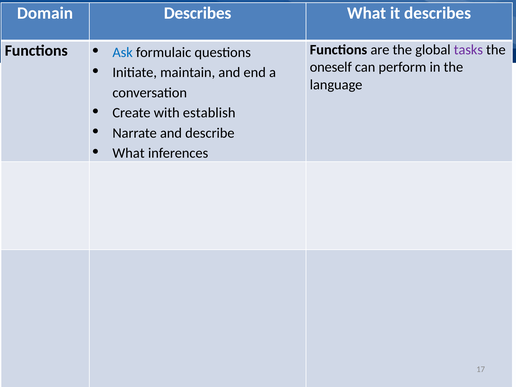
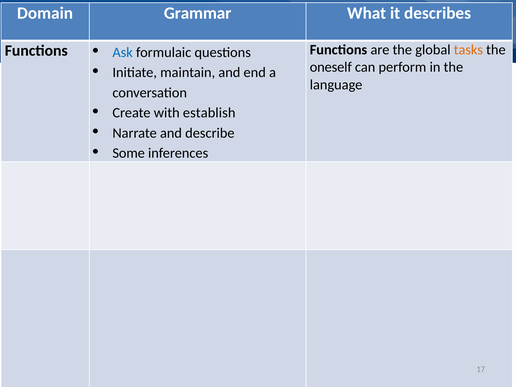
Domain Describes: Describes -> Grammar
tasks colour: purple -> orange
What at (129, 153): What -> Some
